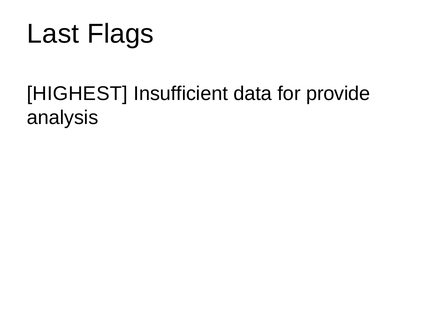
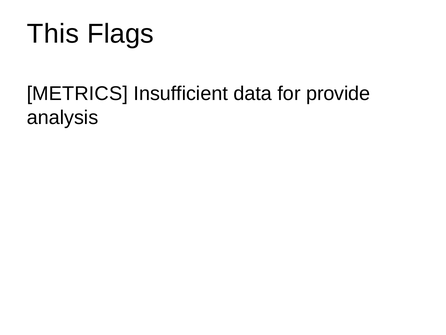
Last: Last -> This
HIGHEST: HIGHEST -> METRICS
